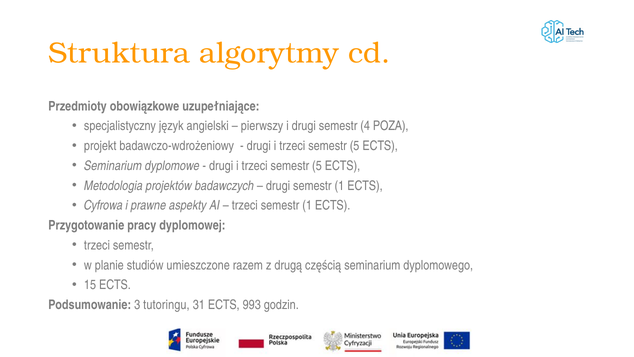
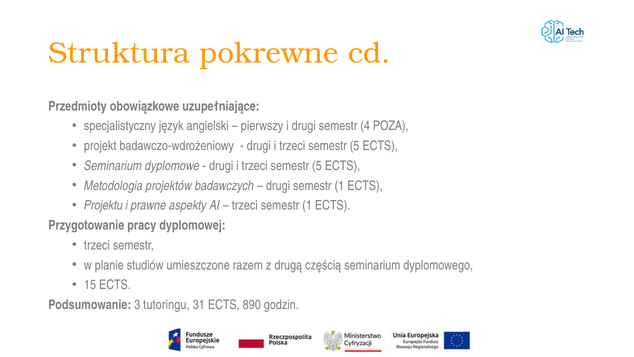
algorytmy: algorytmy -> pokrewne
Cyfrowa: Cyfrowa -> Projektu
993: 993 -> 890
